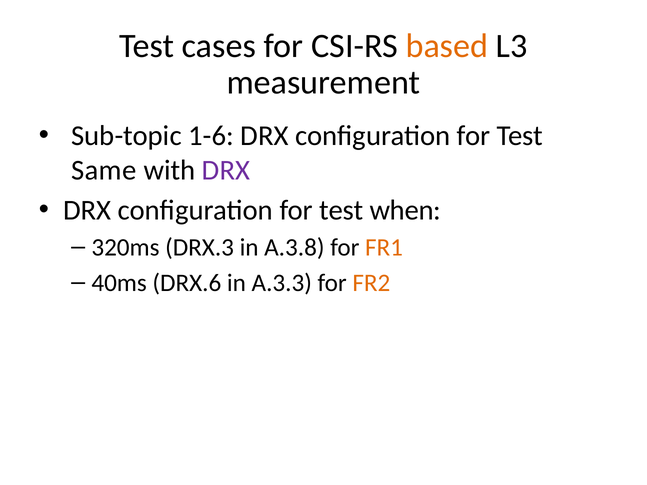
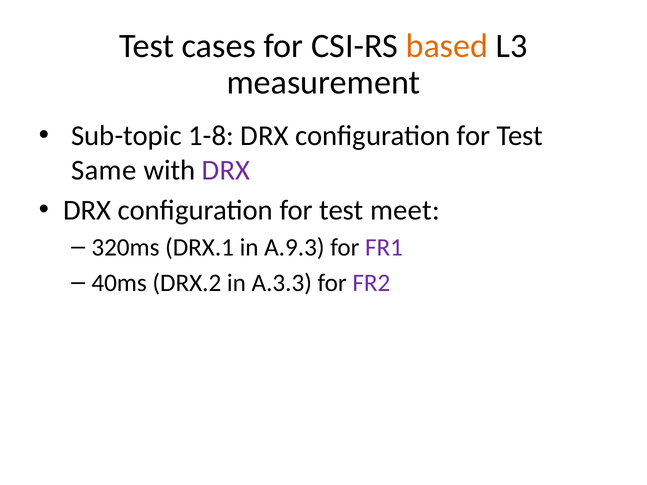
1-6: 1-6 -> 1-8
when: when -> meet
DRX.3: DRX.3 -> DRX.1
A.3.8: A.3.8 -> A.9.3
FR1 colour: orange -> purple
DRX.6: DRX.6 -> DRX.2
FR2 colour: orange -> purple
